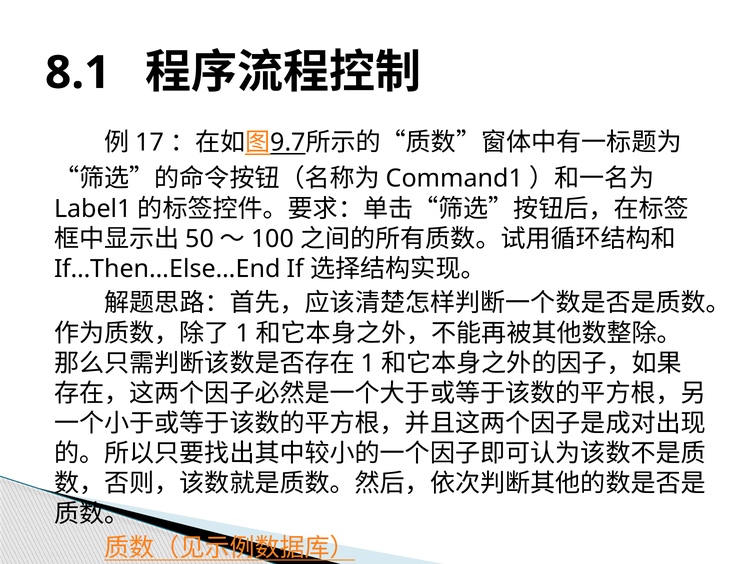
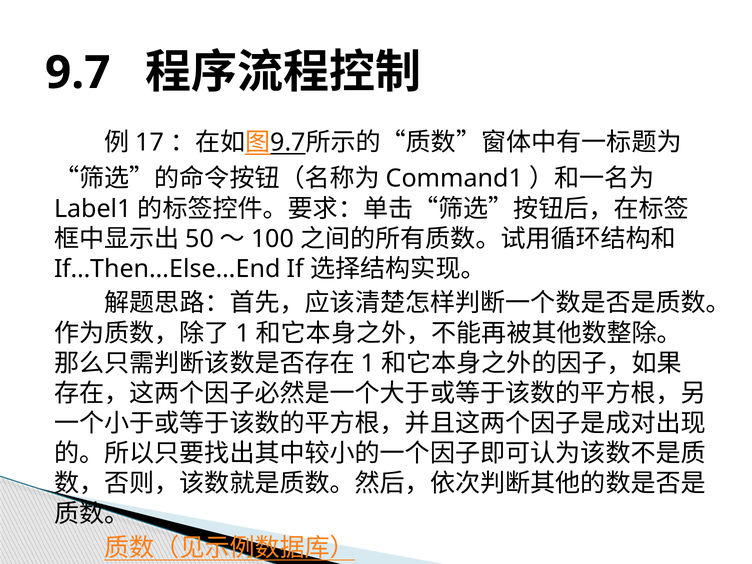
8.1 at (78, 73): 8.1 -> 9.7
